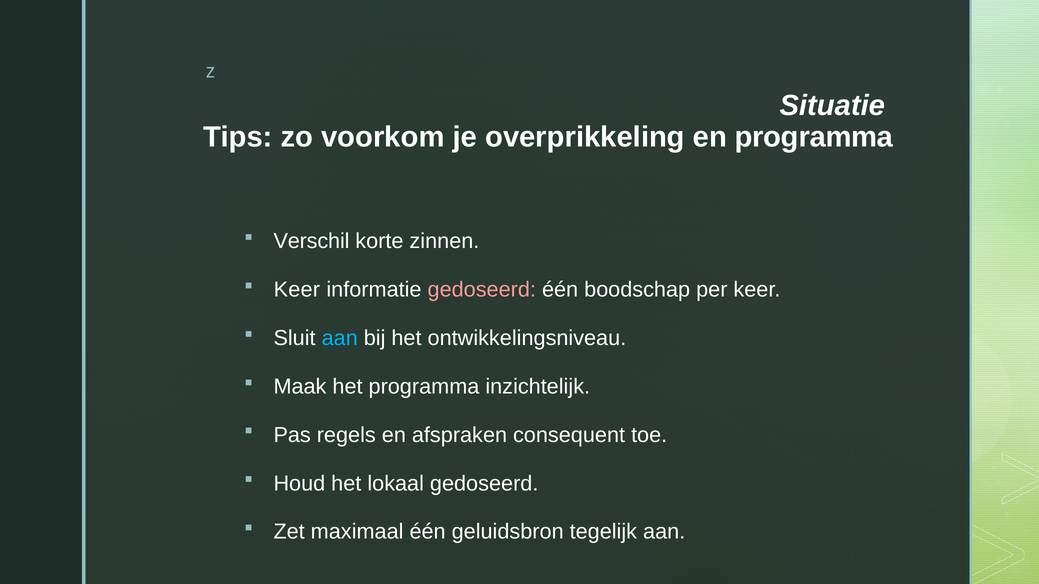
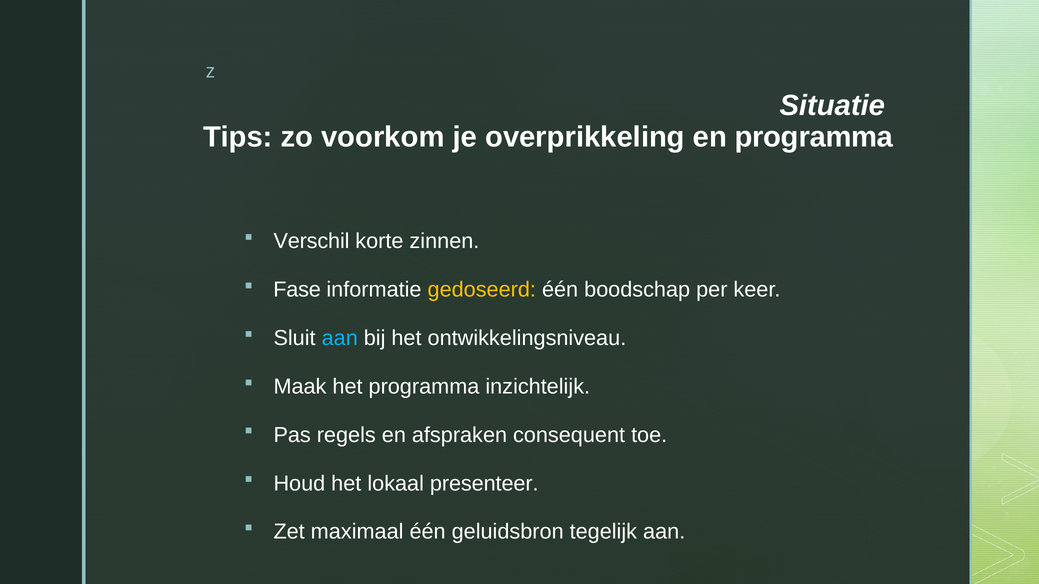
Keer at (297, 290): Keer -> Fase
gedoseerd at (482, 290) colour: pink -> yellow
lokaal gedoseerd: gedoseerd -> presenteer
